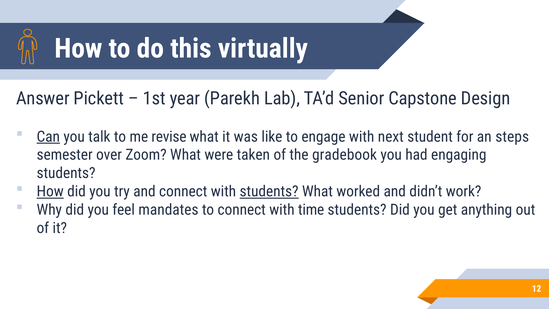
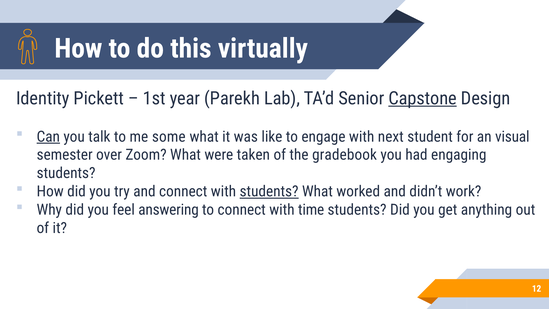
Answer: Answer -> Identity
Capstone underline: none -> present
revise: revise -> some
steps: steps -> visual
How at (50, 191) underline: present -> none
mandates: mandates -> answering
